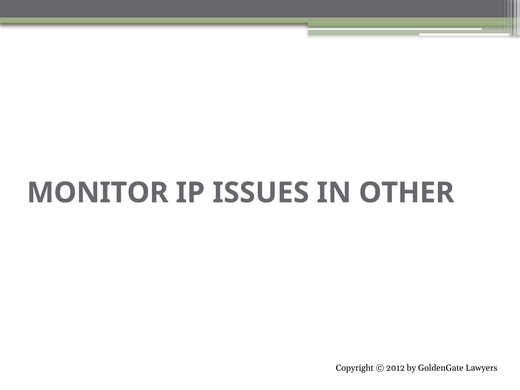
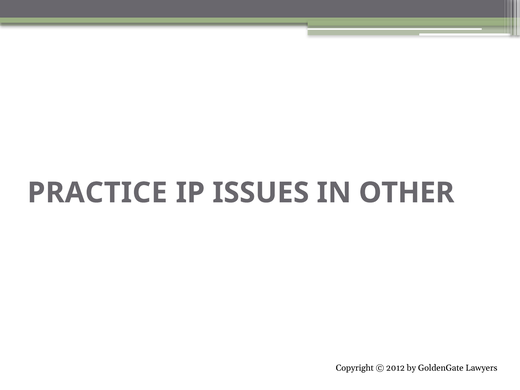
MONITOR: MONITOR -> PRACTICE
